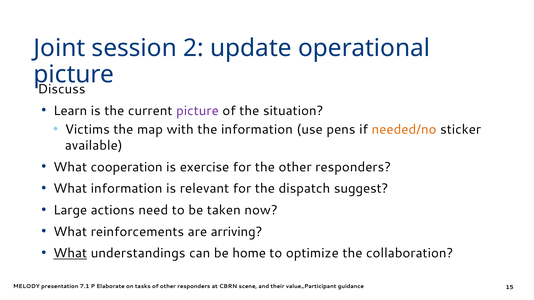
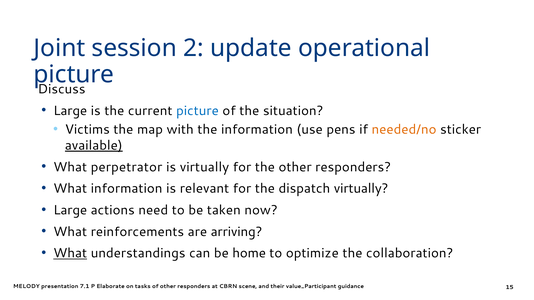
Learn at (70, 111): Learn -> Large
picture at (197, 111) colour: purple -> blue
available underline: none -> present
cooperation: cooperation -> perpetrator
is exercise: exercise -> virtually
dispatch suggest: suggest -> virtually
